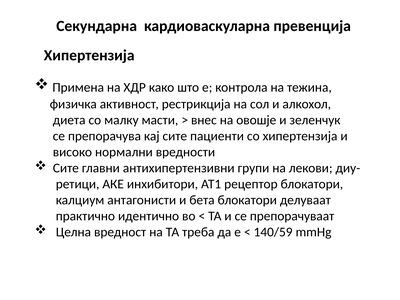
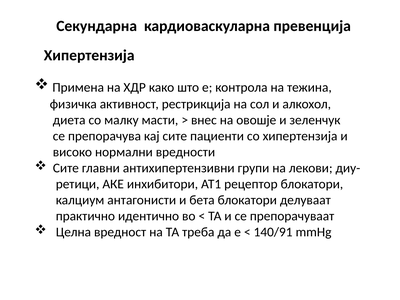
140/59: 140/59 -> 140/91
